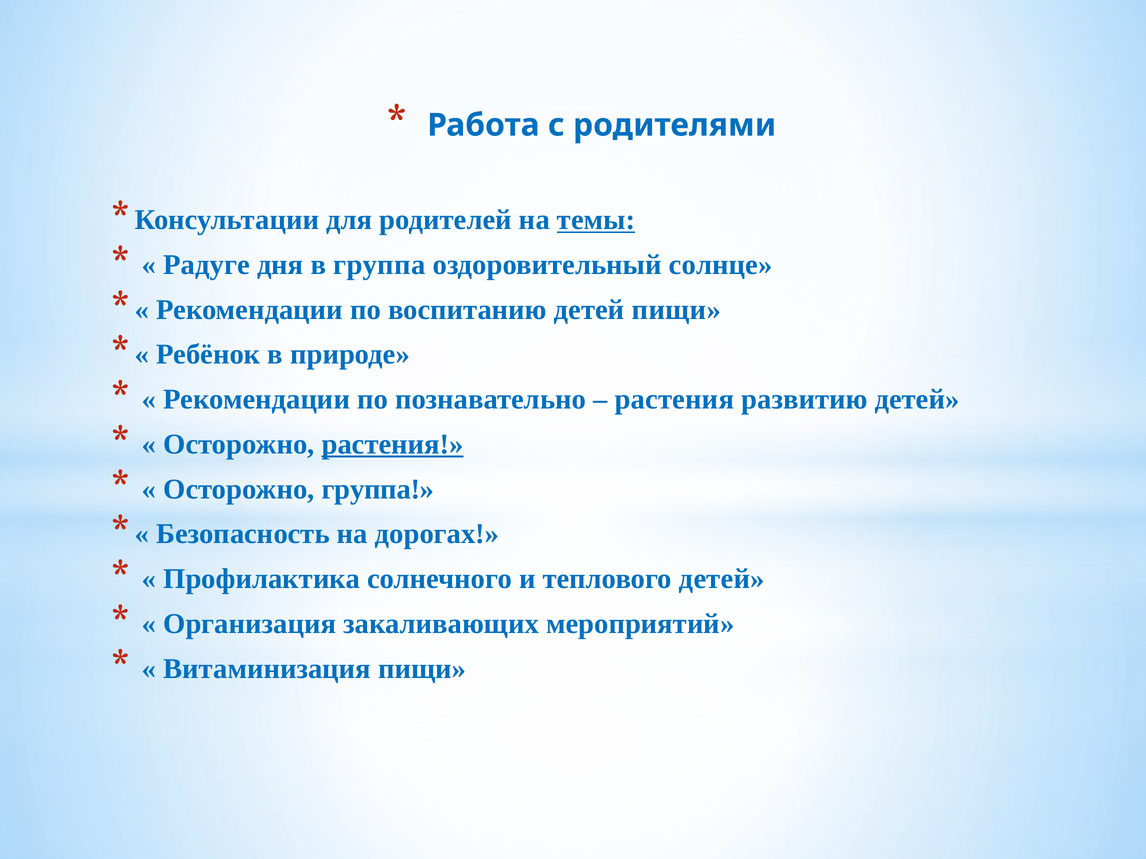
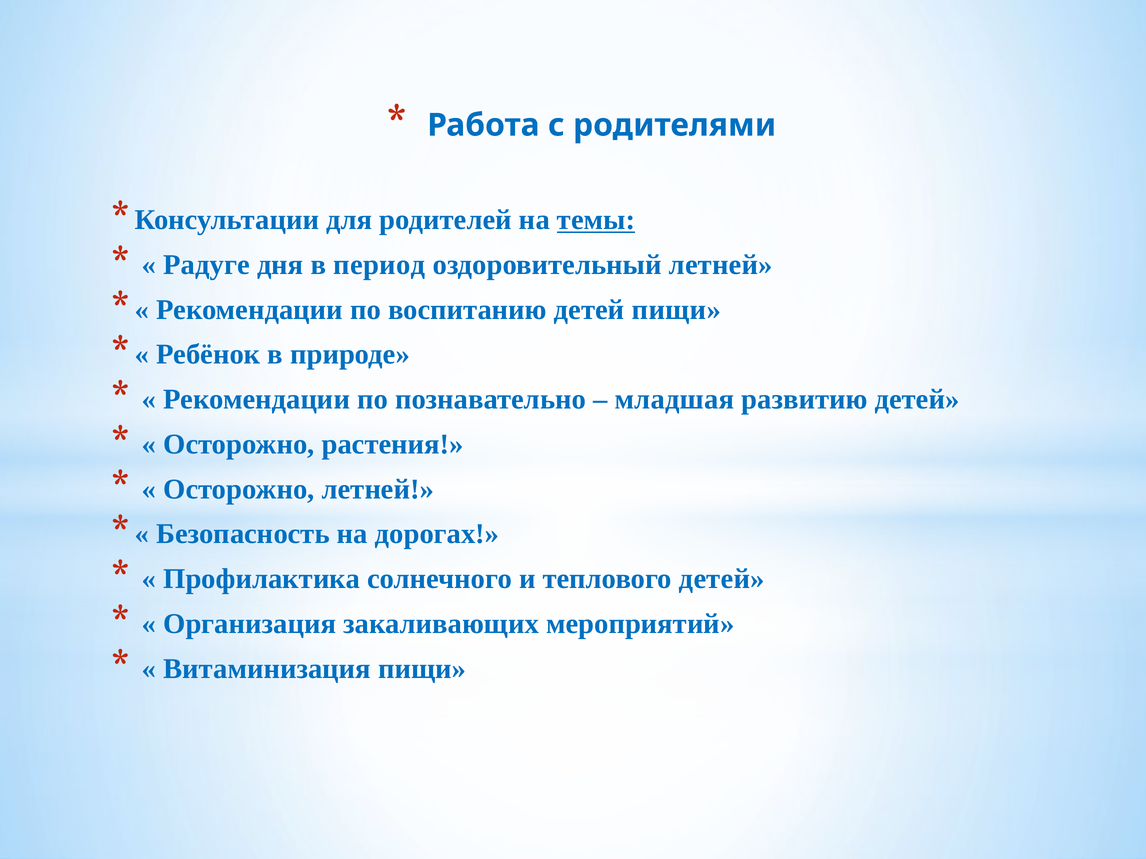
в группа: группа -> период
оздоровительный солнце: солнце -> летней
растения at (674, 400): растения -> младшая
растения at (393, 444) underline: present -> none
Осторожно группа: группа -> летней
